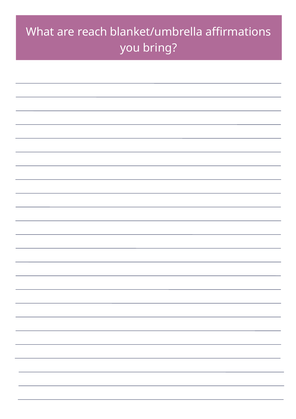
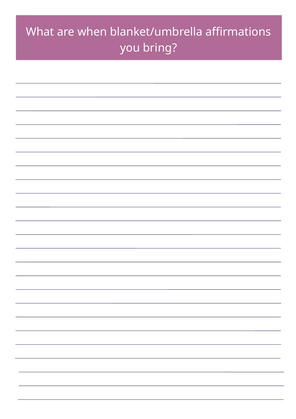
reach: reach -> when
